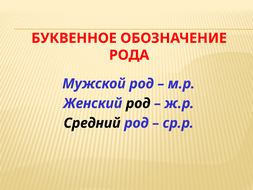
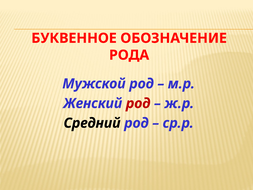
род at (138, 103) colour: black -> red
